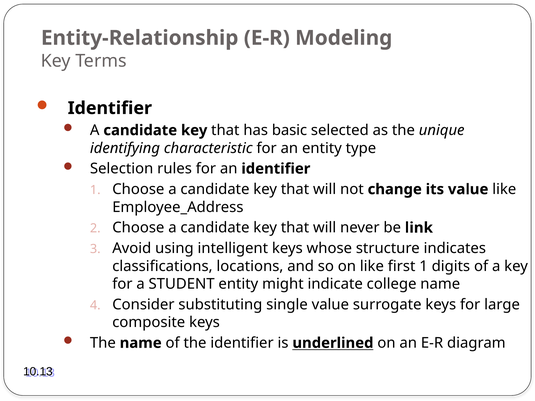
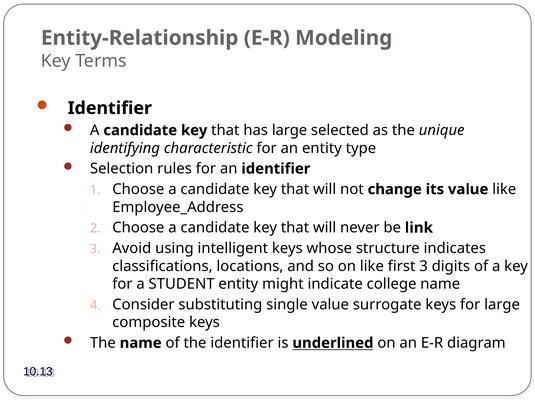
has basic: basic -> large
first 1: 1 -> 3
